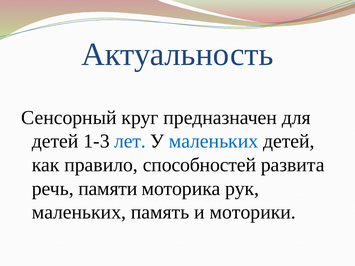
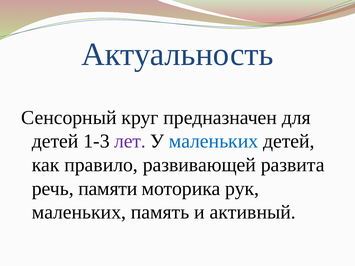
лет colour: blue -> purple
способностей: способностей -> развивающей
моторики: моторики -> активный
